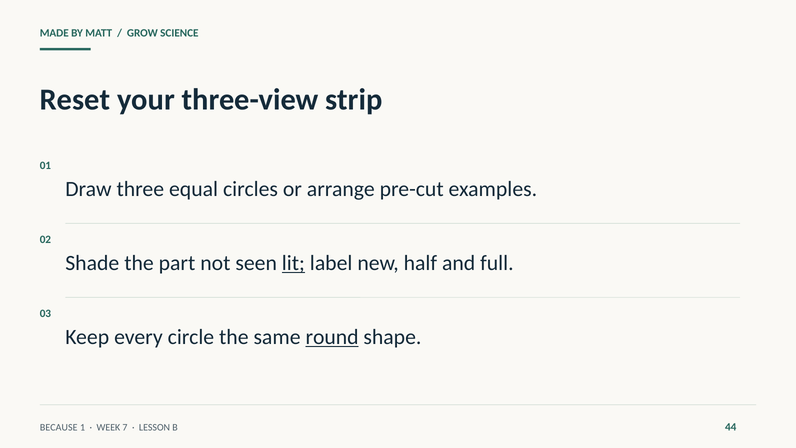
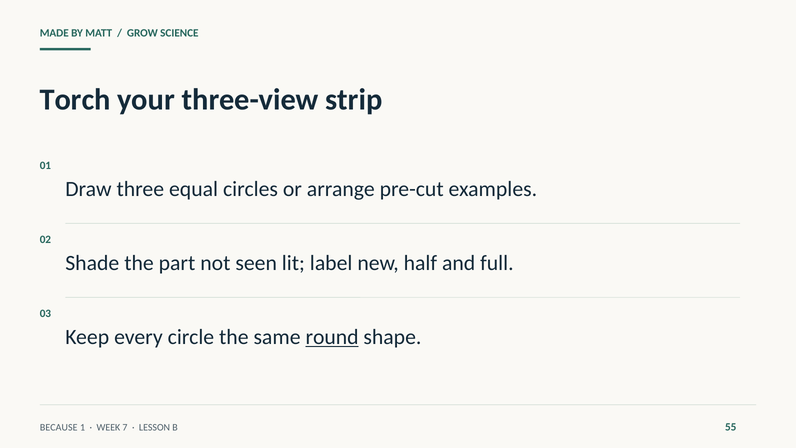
Reset: Reset -> Torch
lit underline: present -> none
44: 44 -> 55
